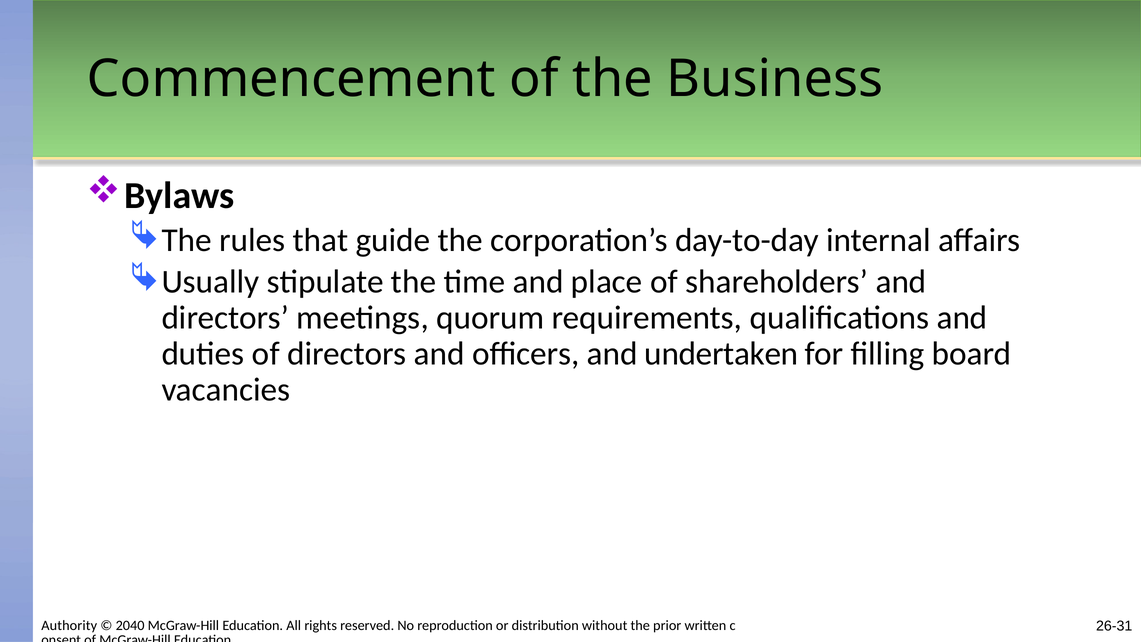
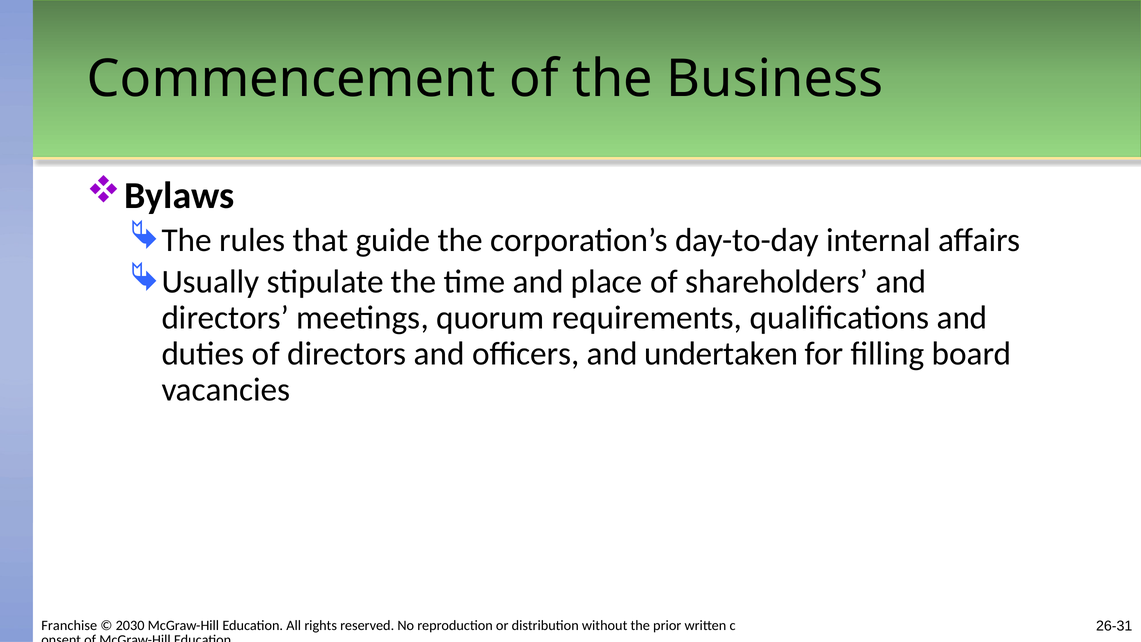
Authority: Authority -> Franchise
2040: 2040 -> 2030
